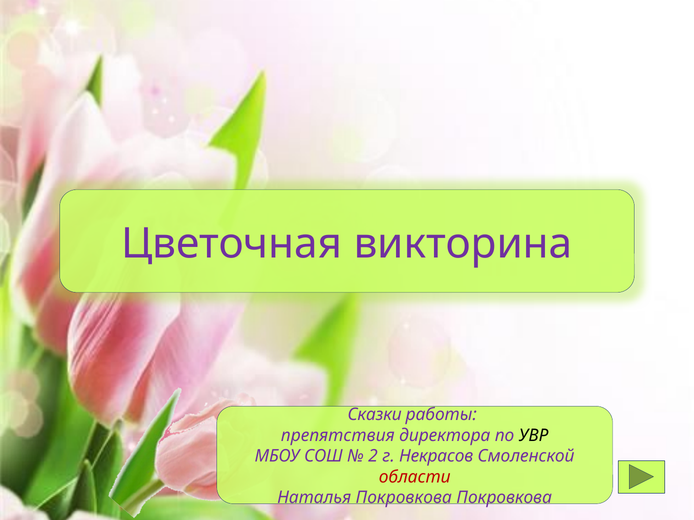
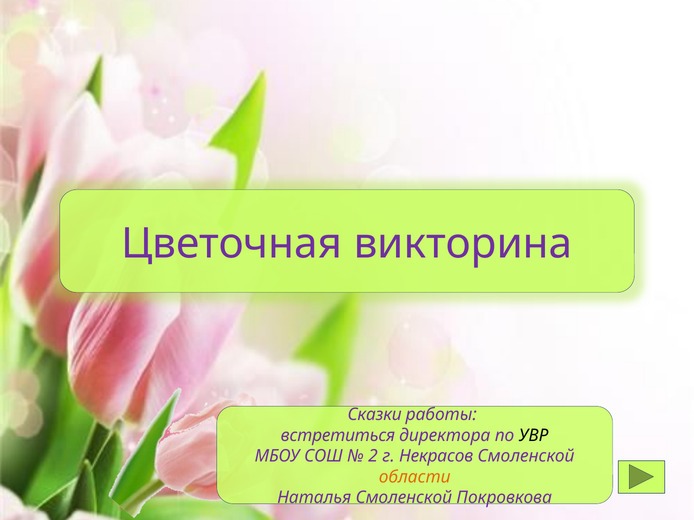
препятствия: препятствия -> встретиться
области colour: red -> orange
Наталья Покровкова: Покровкова -> Смоленской
